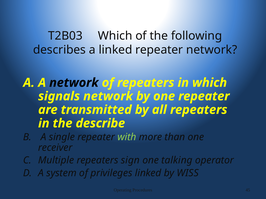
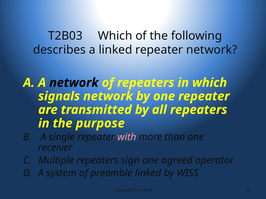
describe: describe -> purpose
with colour: light green -> pink
talking: talking -> agreed
privileges: privileges -> preamble
